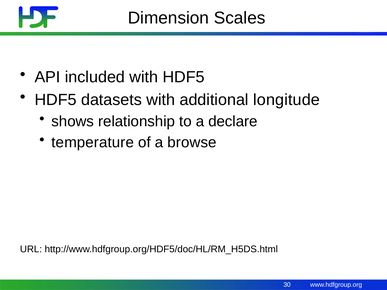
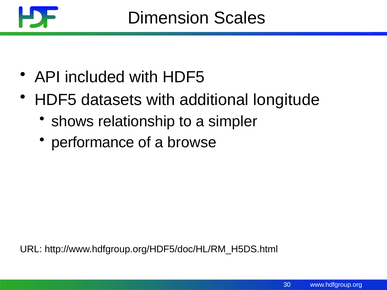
declare: declare -> simpler
temperature: temperature -> performance
